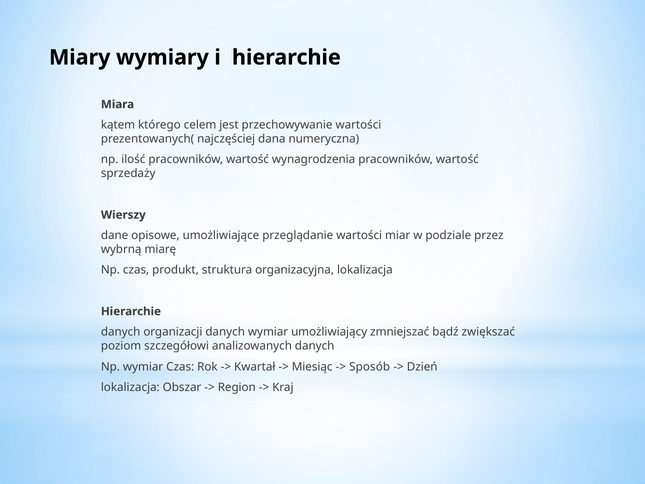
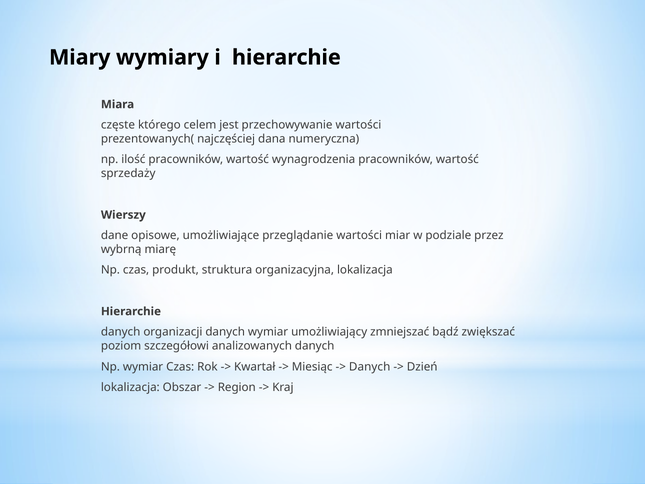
kątem: kątem -> częste
Sposób at (370, 366): Sposób -> Danych
